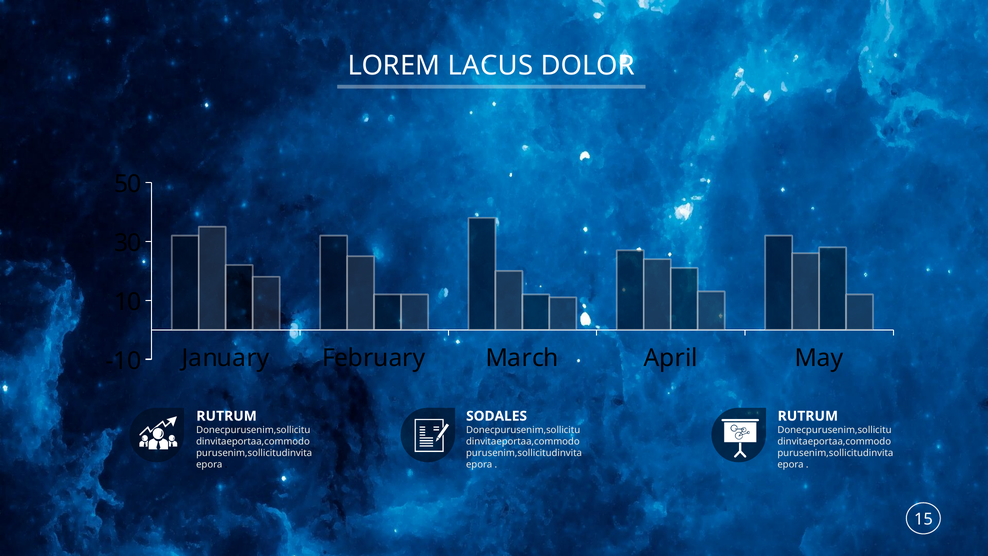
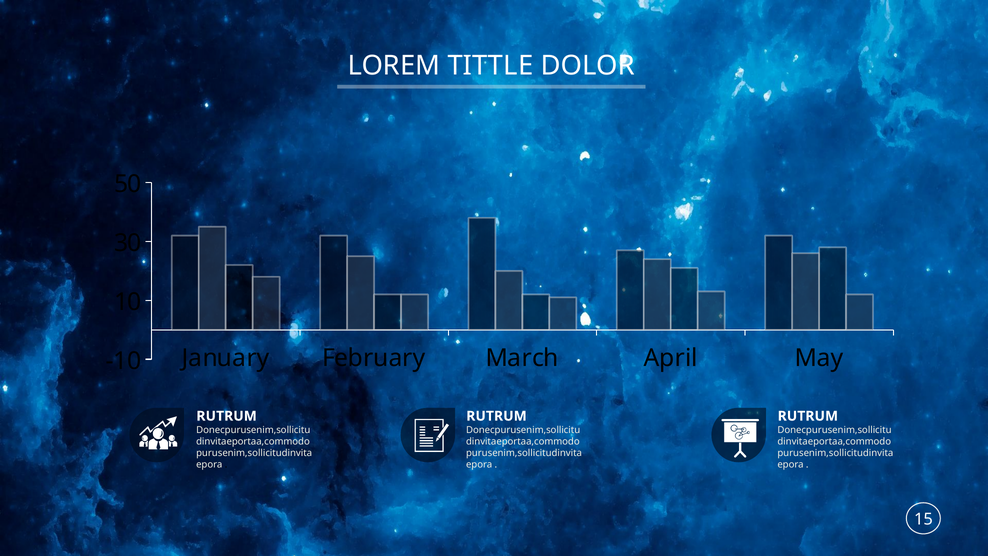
LACUS: LACUS -> TITTLE
SODALES at (497, 416): SODALES -> RUTRUM
